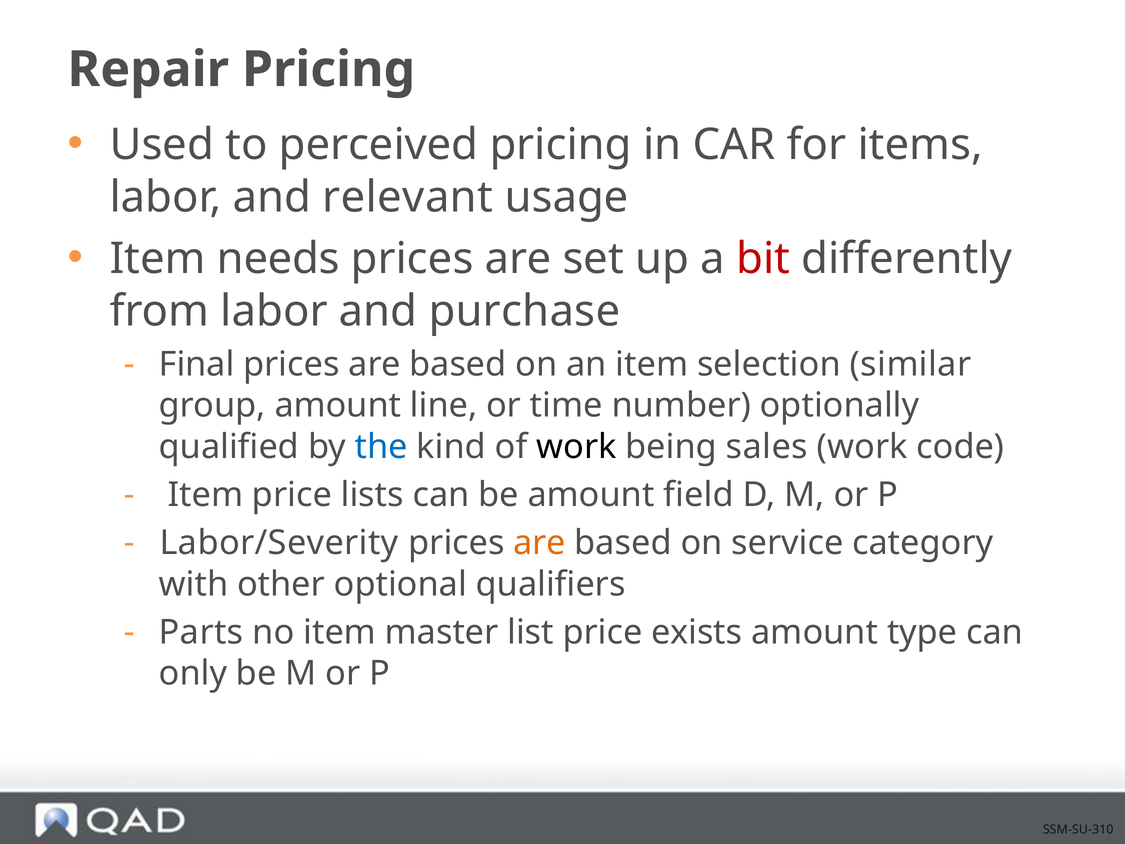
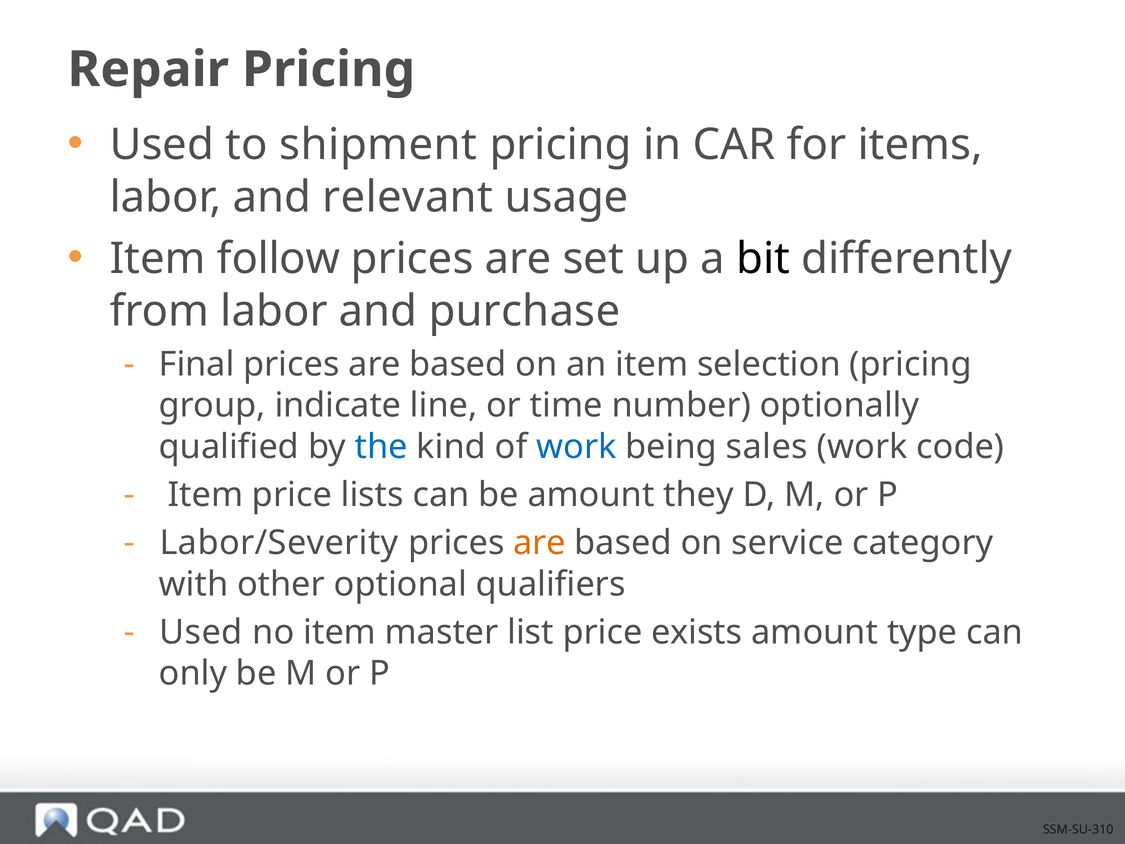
perceived: perceived -> shipment
needs: needs -> follow
bit colour: red -> black
selection similar: similar -> pricing
group amount: amount -> indicate
work at (576, 447) colour: black -> blue
field: field -> they
Parts at (201, 632): Parts -> Used
